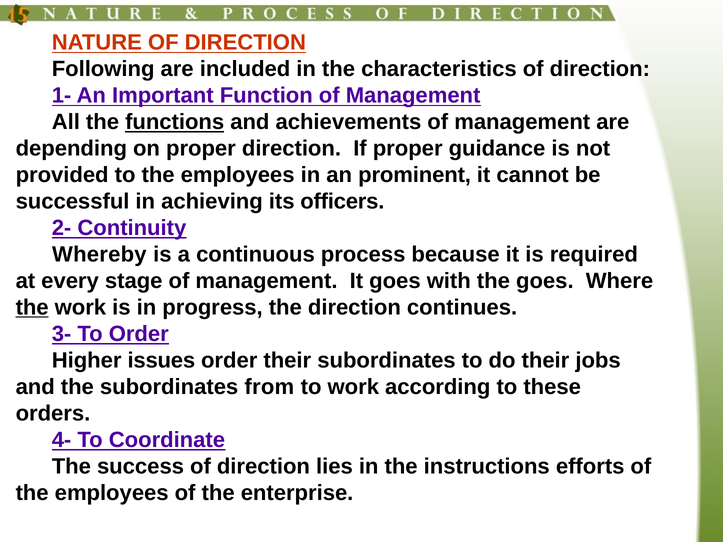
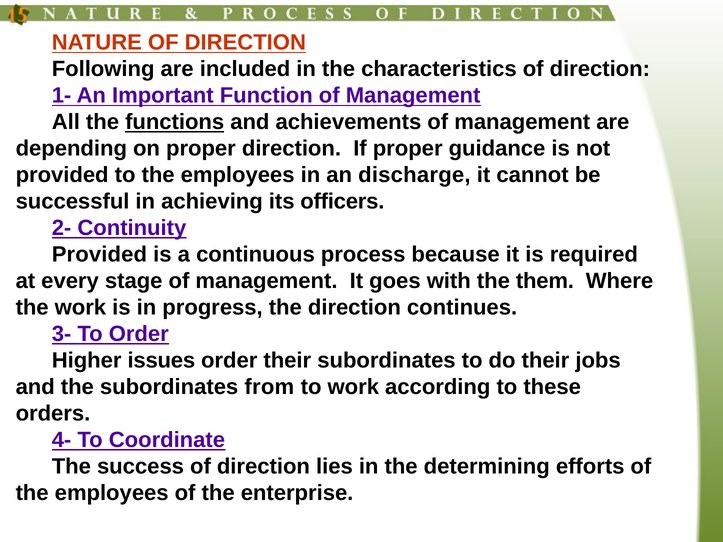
prominent: prominent -> discharge
Whereby at (99, 255): Whereby -> Provided
the goes: goes -> them
the at (32, 308) underline: present -> none
instructions: instructions -> determining
